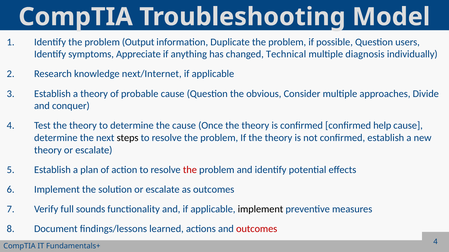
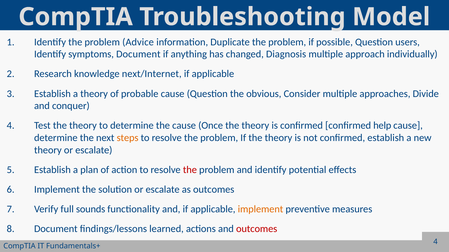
Output: Output -> Advice
symptoms Appreciate: Appreciate -> Document
Technical: Technical -> Diagnosis
diagnosis: diagnosis -> approach
steps colour: black -> orange
implement at (261, 210) colour: black -> orange
